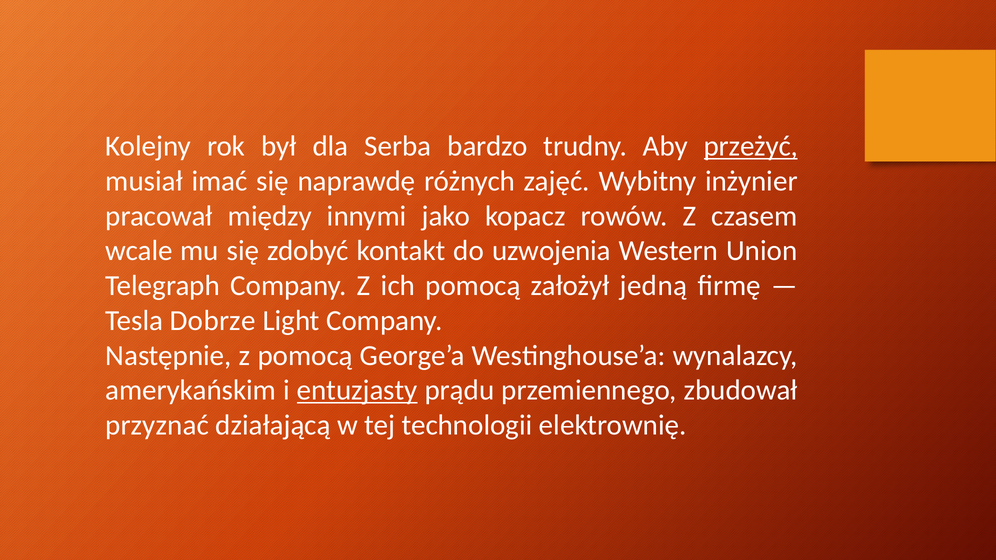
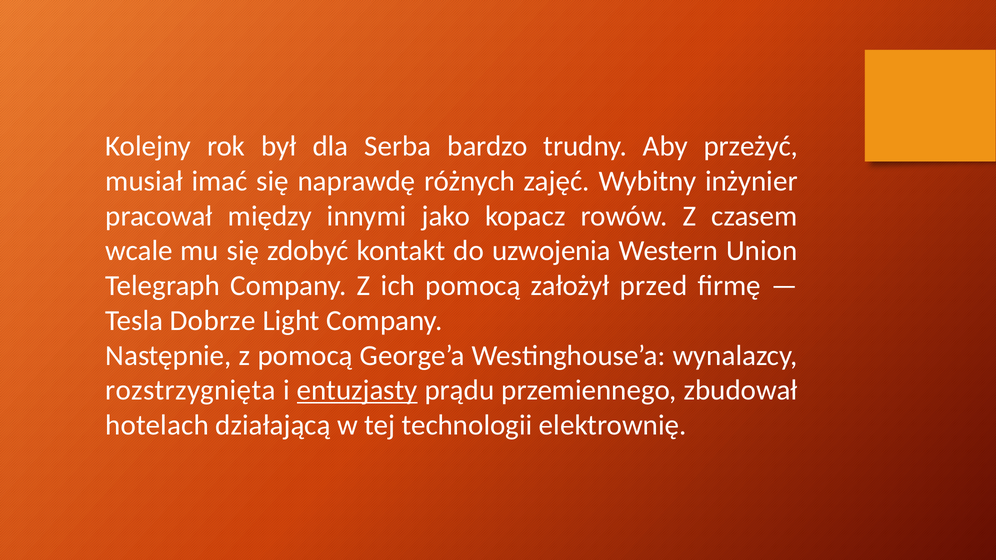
przeżyć underline: present -> none
jedną: jedną -> przed
amerykańskim: amerykańskim -> rozstrzygnięta
przyznać: przyznać -> hotelach
